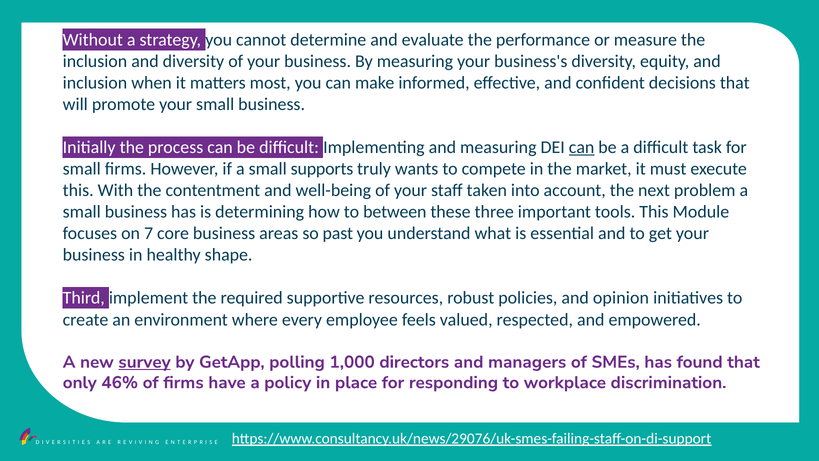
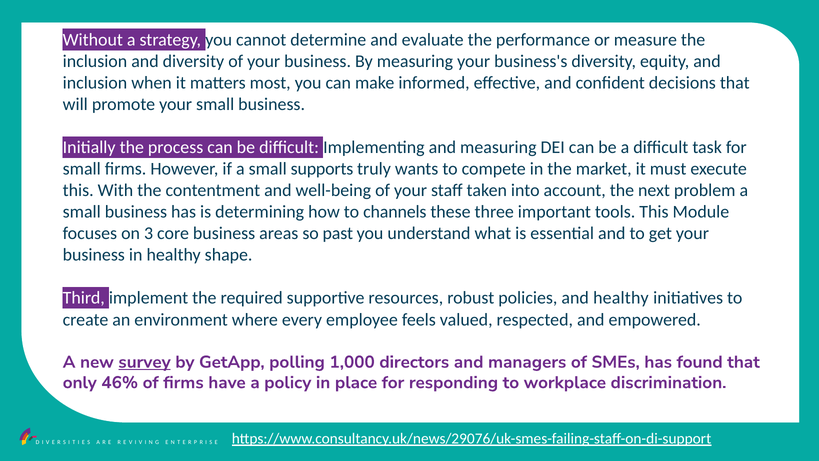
can at (582, 147) underline: present -> none
between: between -> channels
7: 7 -> 3
and opinion: opinion -> healthy
